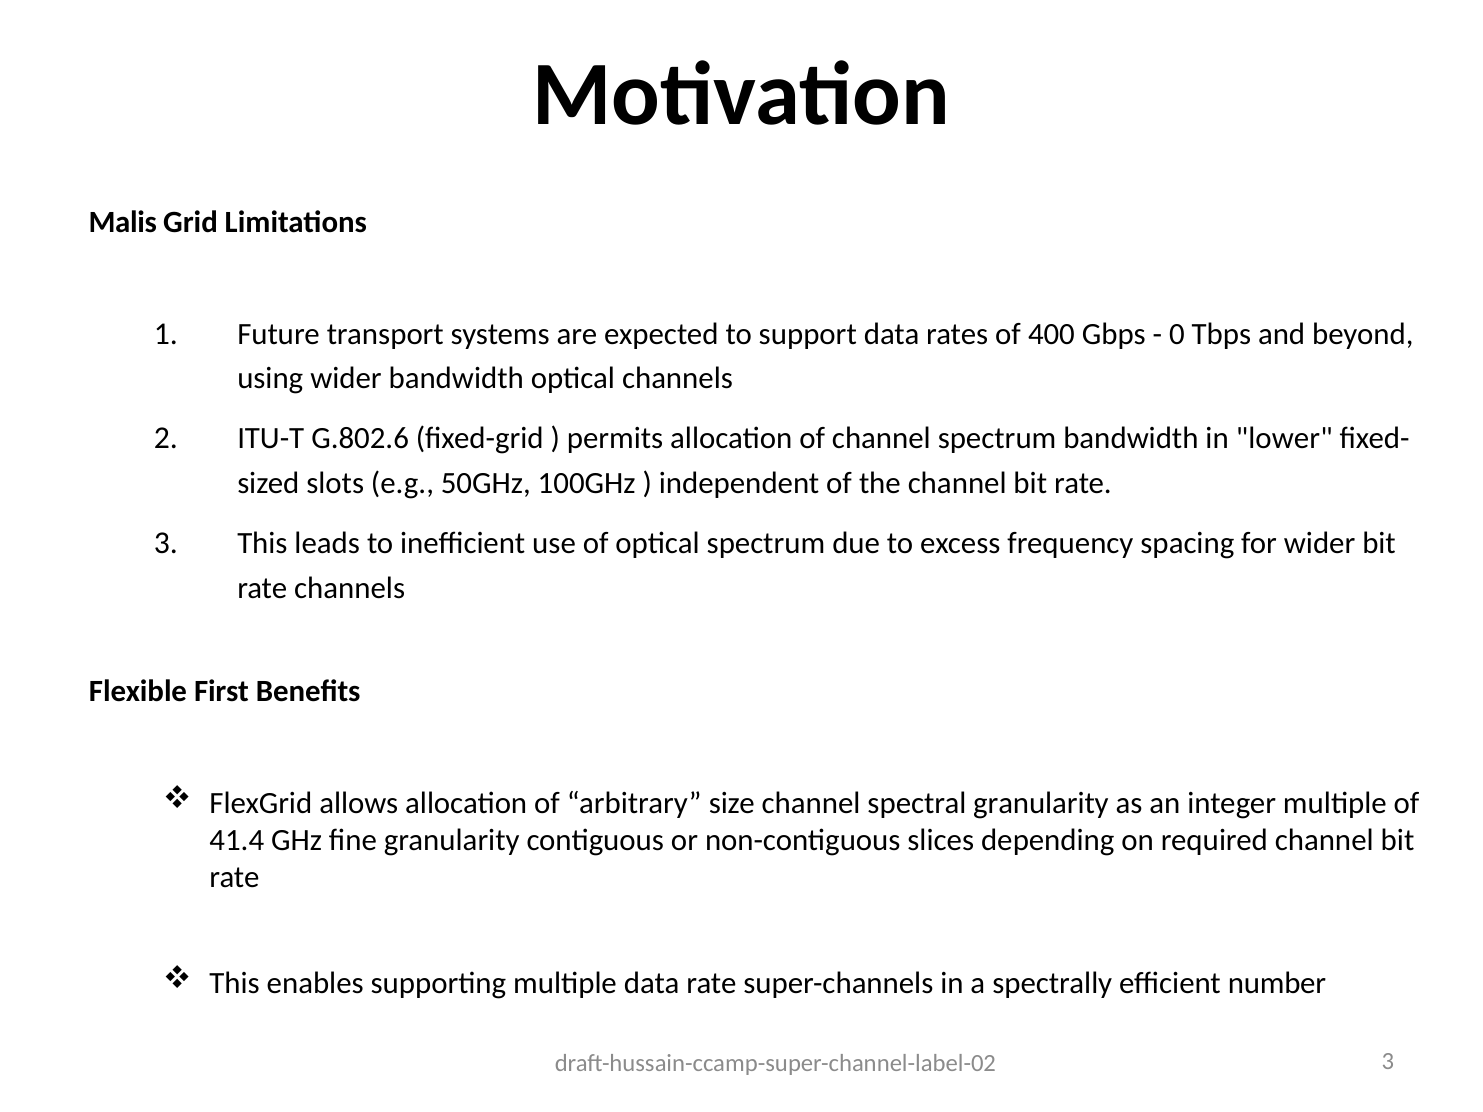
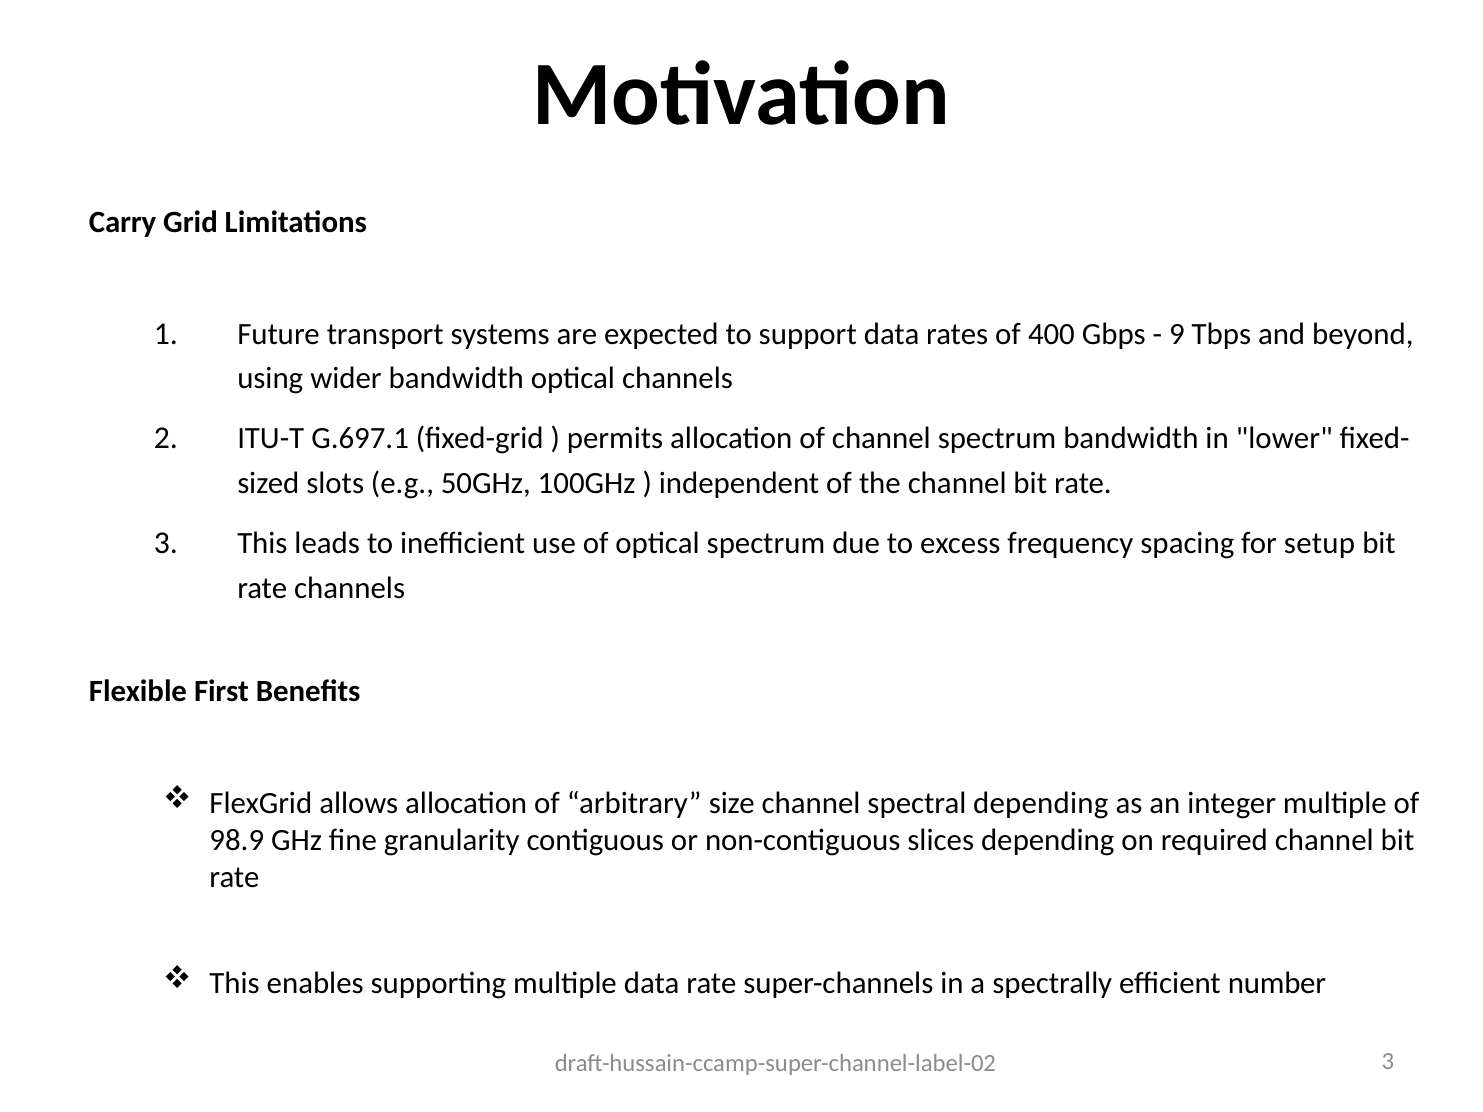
Malis: Malis -> Carry
0: 0 -> 9
G.802.6: G.802.6 -> G.697.1
for wider: wider -> setup
spectral granularity: granularity -> depending
41.4: 41.4 -> 98.9
